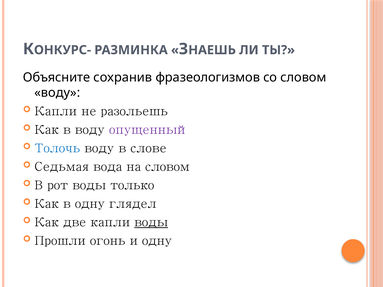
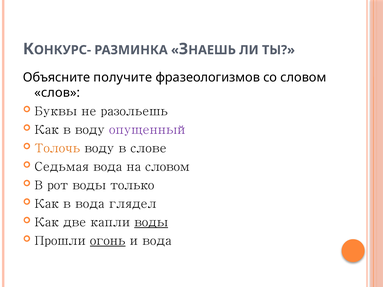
сохранив: сохранив -> получите
воду at (57, 93): воду -> слов
Капли at (56, 111): Капли -> Буквы
Толочь colour: blue -> orange
в одну: одну -> вода
огонь underline: none -> present
и одну: одну -> вода
